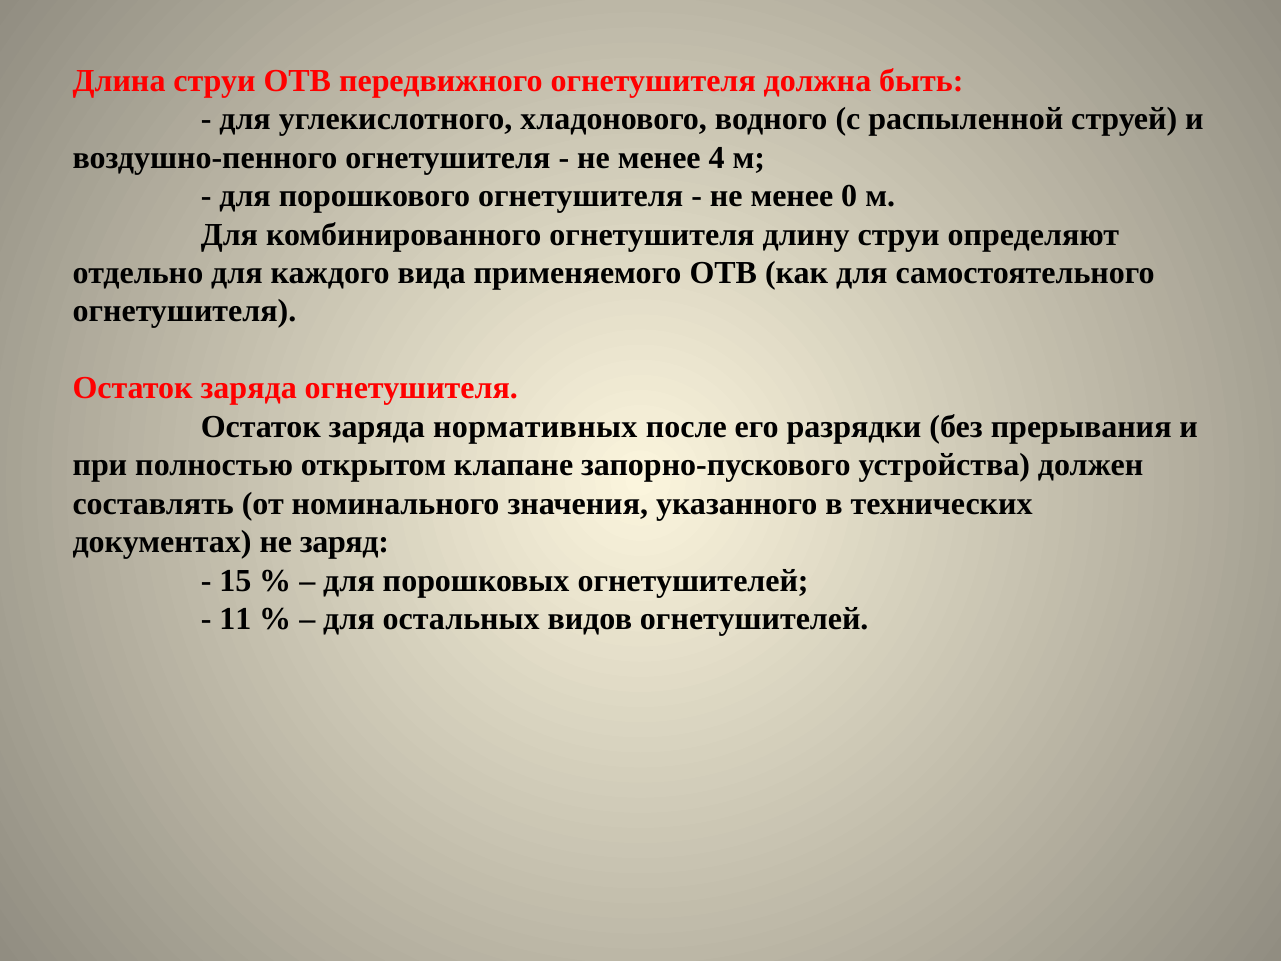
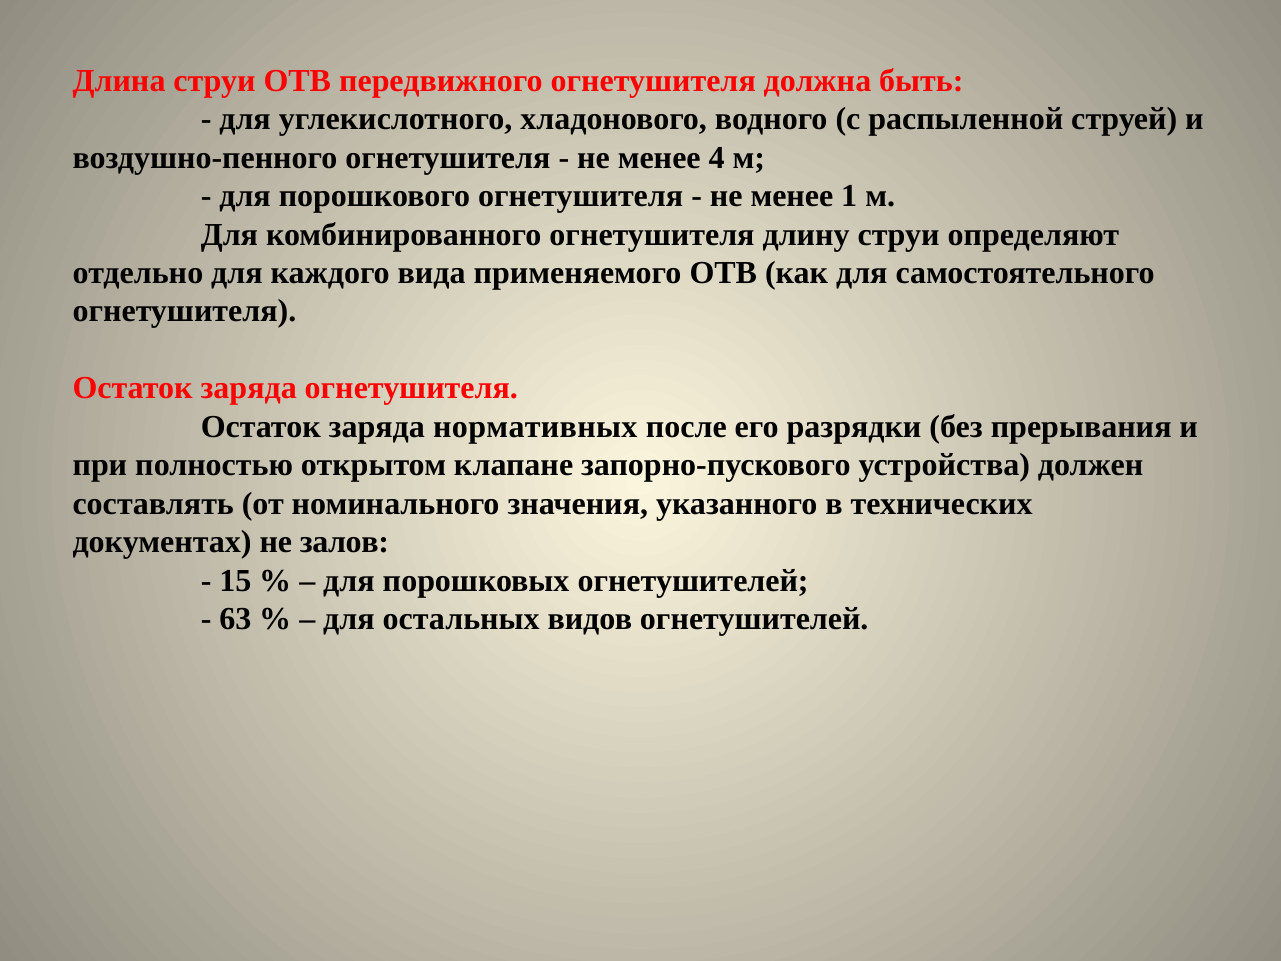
0: 0 -> 1
заряд: заряд -> залов
11: 11 -> 63
